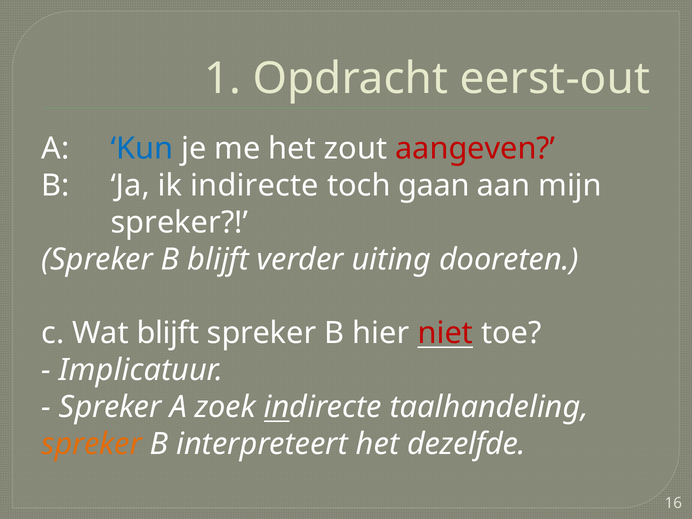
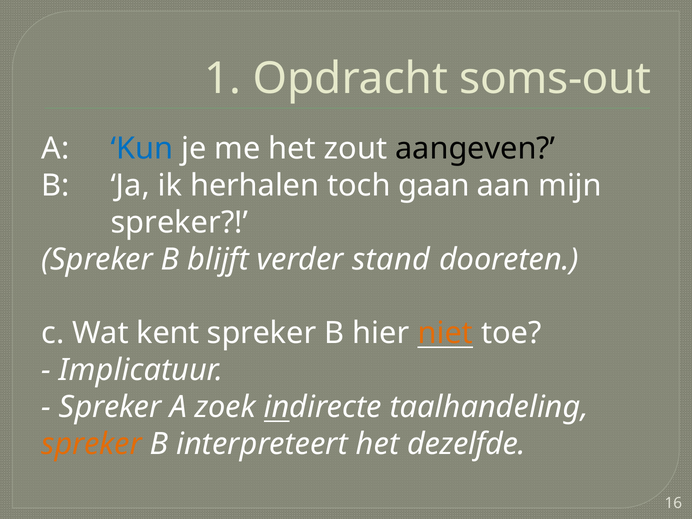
eerst-out: eerst-out -> soms-out
aangeven colour: red -> black
ik indirecte: indirecte -> herhalen
uiting: uiting -> stand
Wat blijft: blijft -> kent
niet colour: red -> orange
